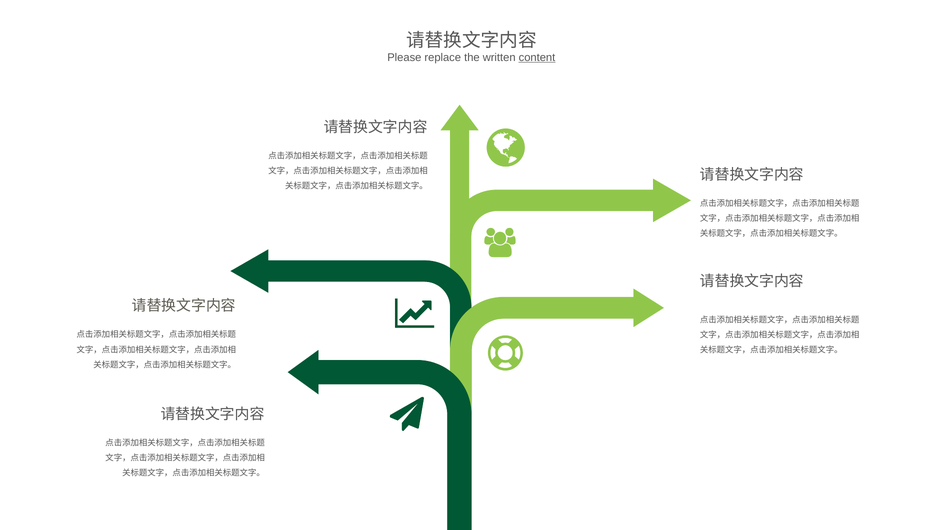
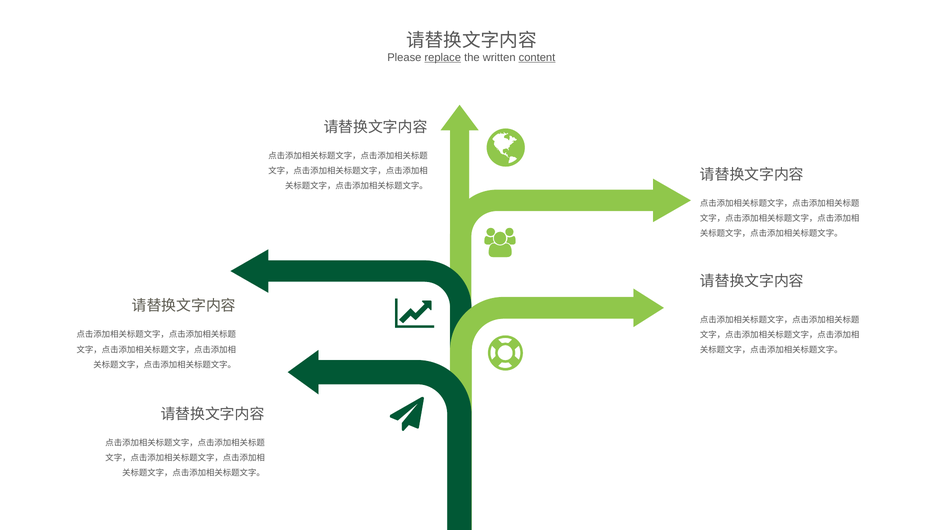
replace underline: none -> present
